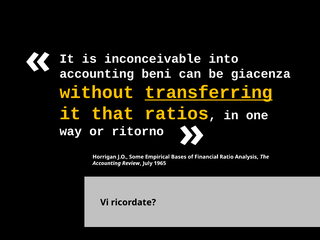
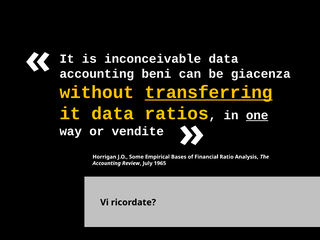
inconceivable into: into -> data
it that: that -> data
one underline: none -> present
ritorno: ritorno -> vendite
